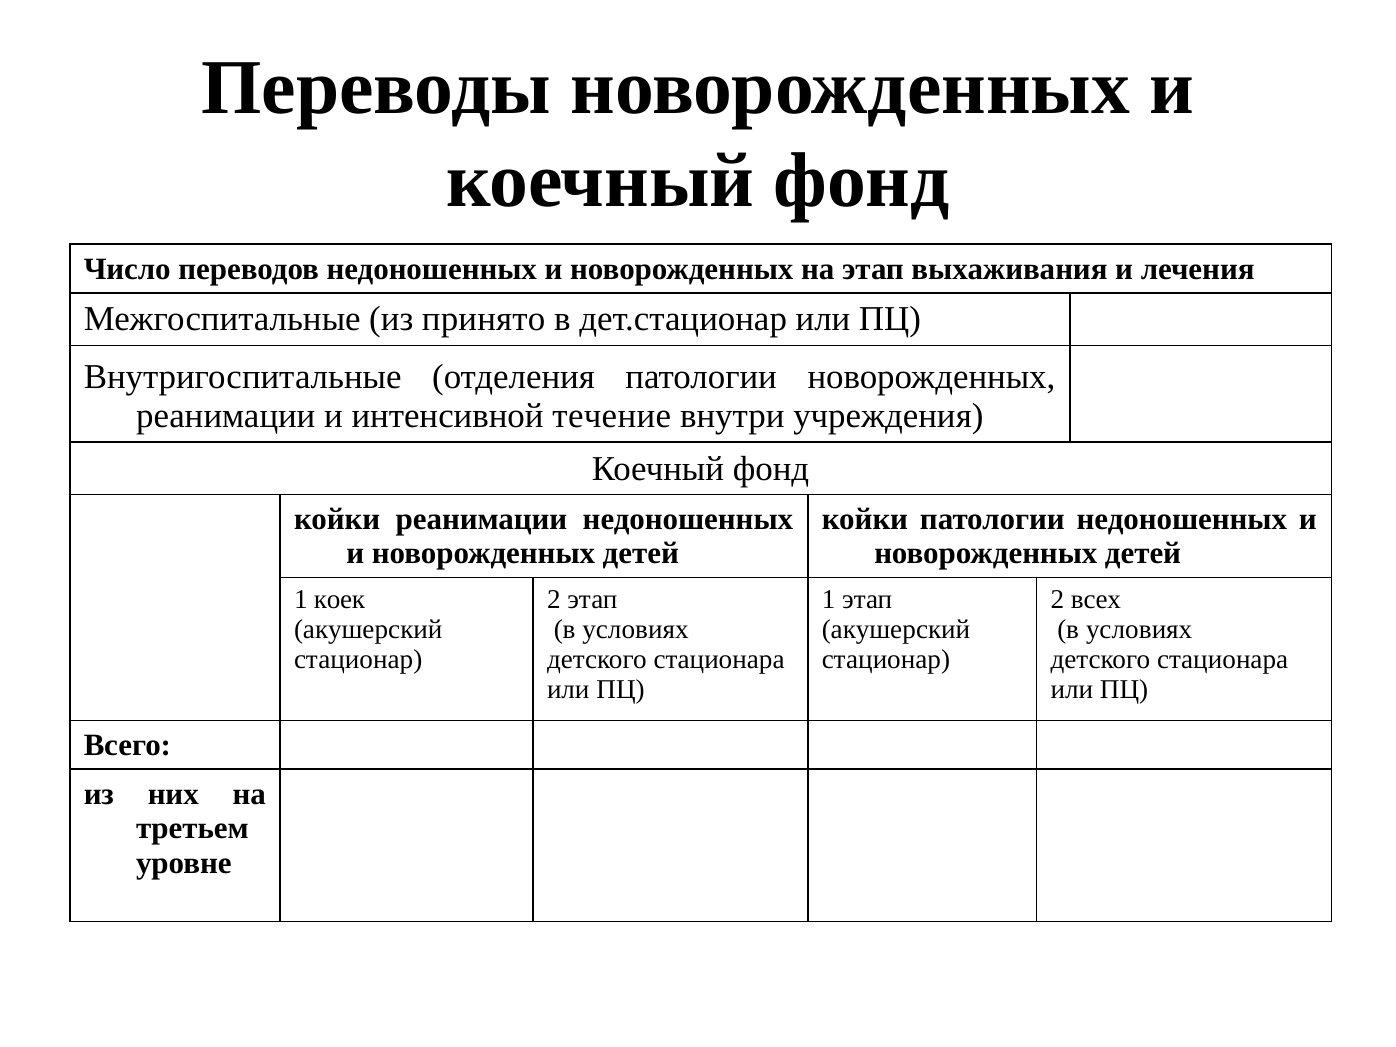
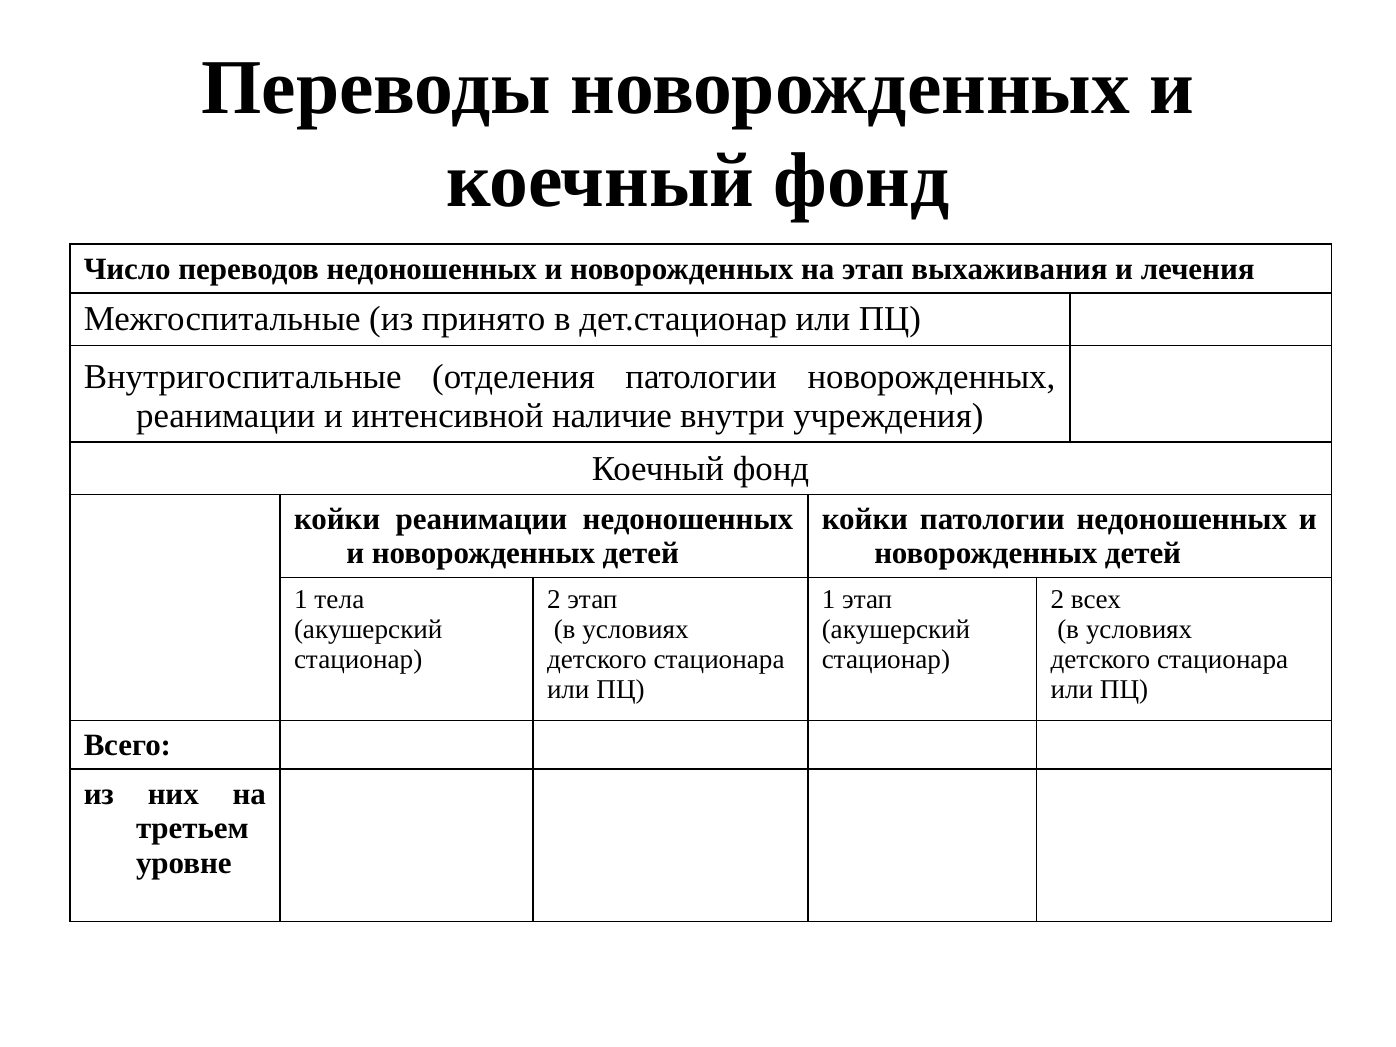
течение: течение -> наличие
коек: коек -> тела
